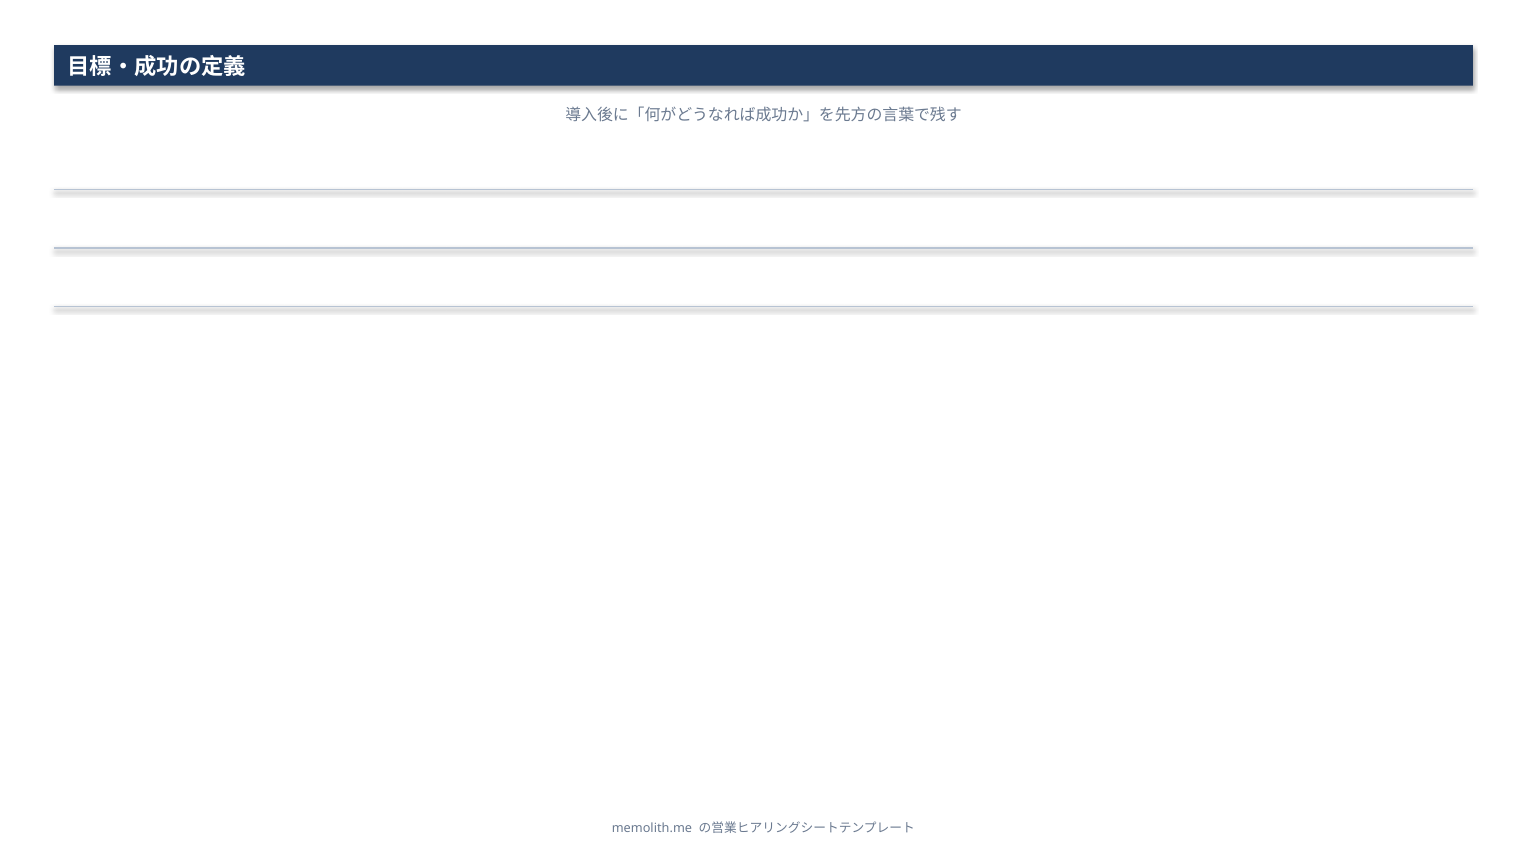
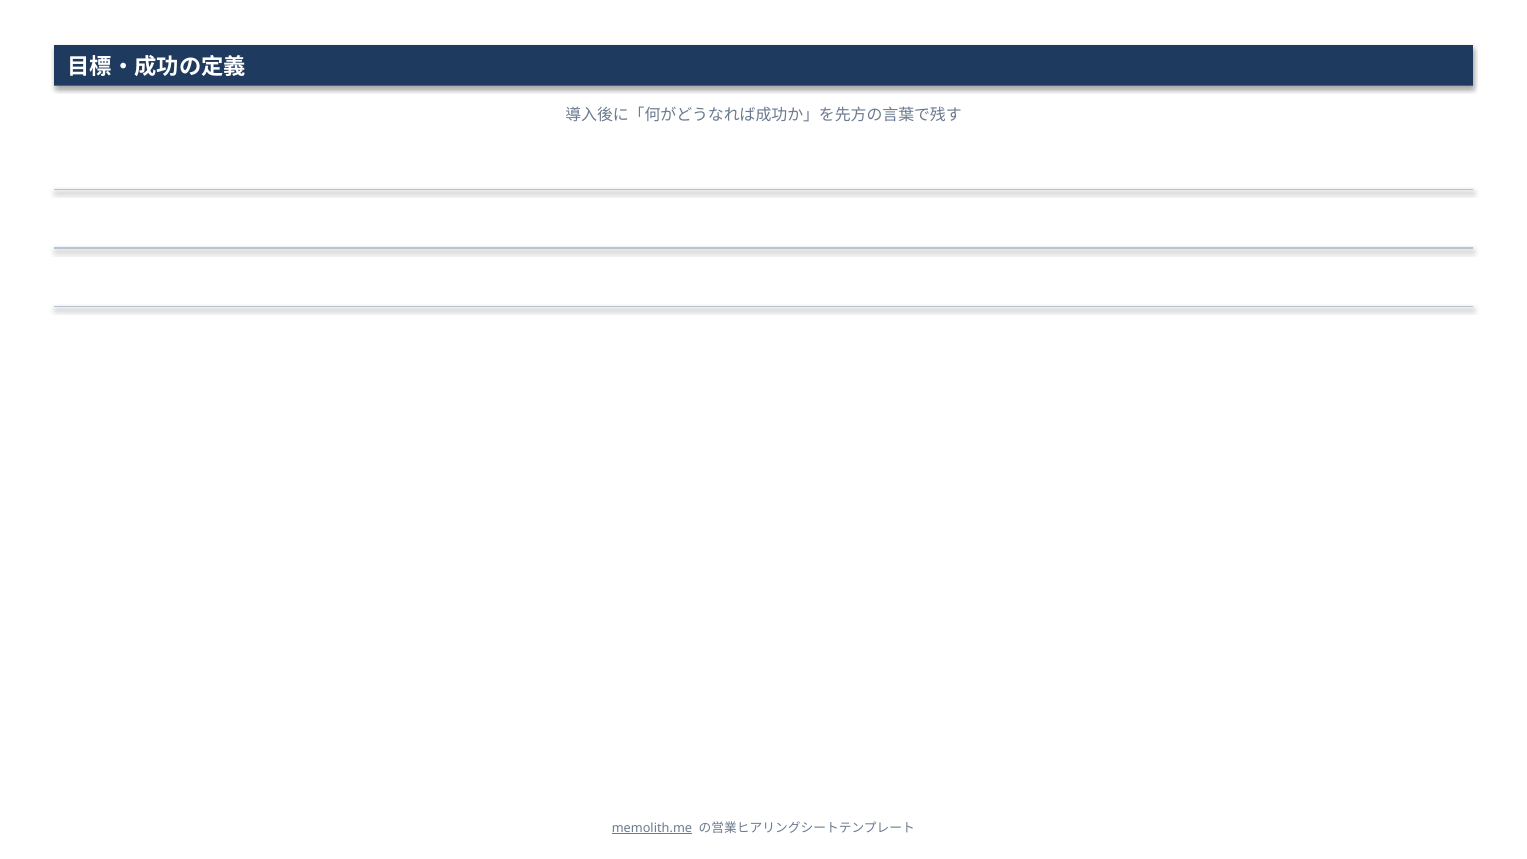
memolith.me underline: none -> present
